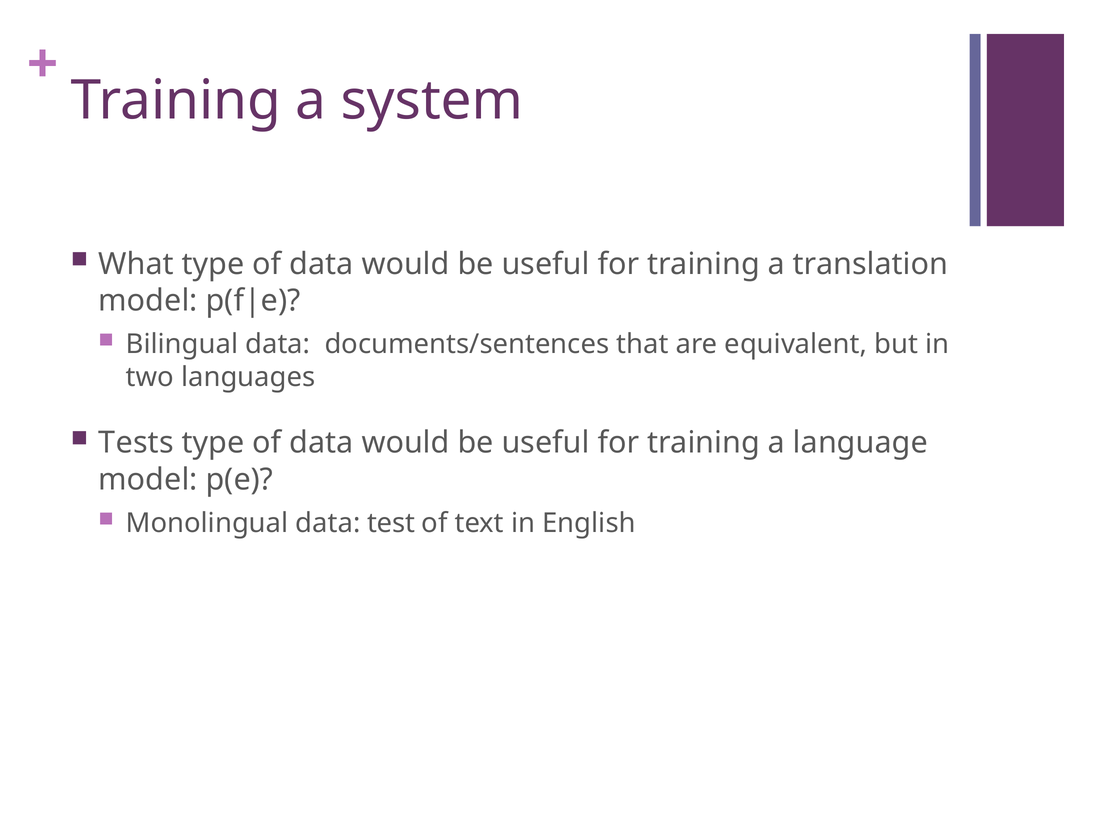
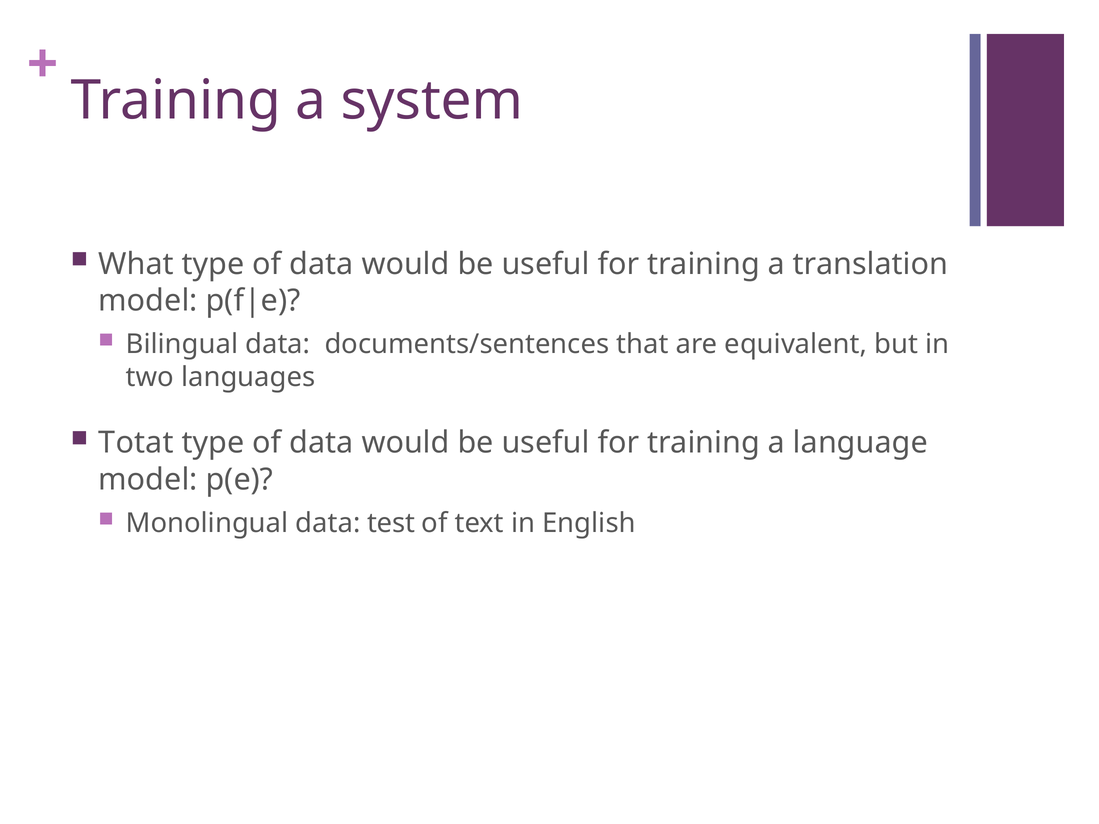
Tests: Tests -> Totat
